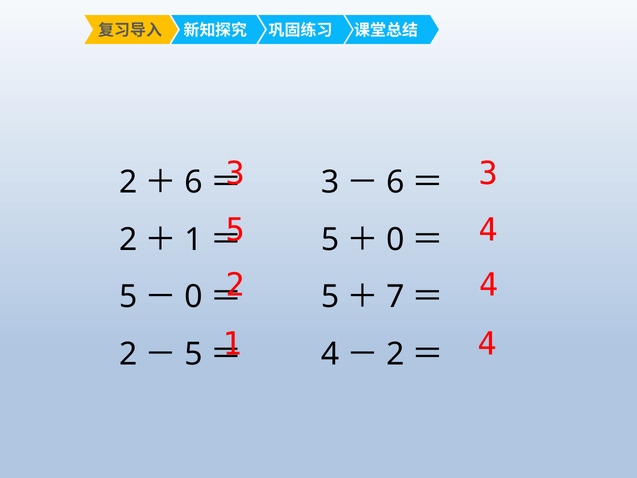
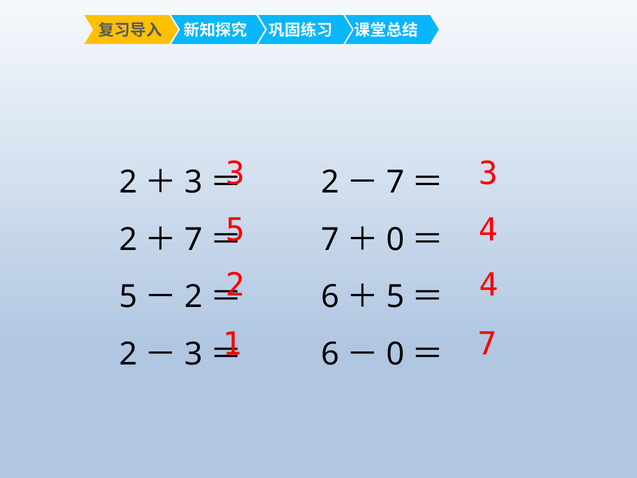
6 at (193, 182): 6 -> 3
3 at (330, 182): 3 -> 2
6 at (395, 182): 6 -> 7
1 at (193, 239): 1 -> 7
5 at (330, 239): 5 -> 7
0 at (193, 297): 0 -> 2
5 at (330, 297): 5 -> 6
7 at (395, 297): 7 -> 5
4 at (487, 344): 4 -> 7
5 at (193, 354): 5 -> 3
4 at (330, 354): 4 -> 6
2 at (395, 354): 2 -> 0
